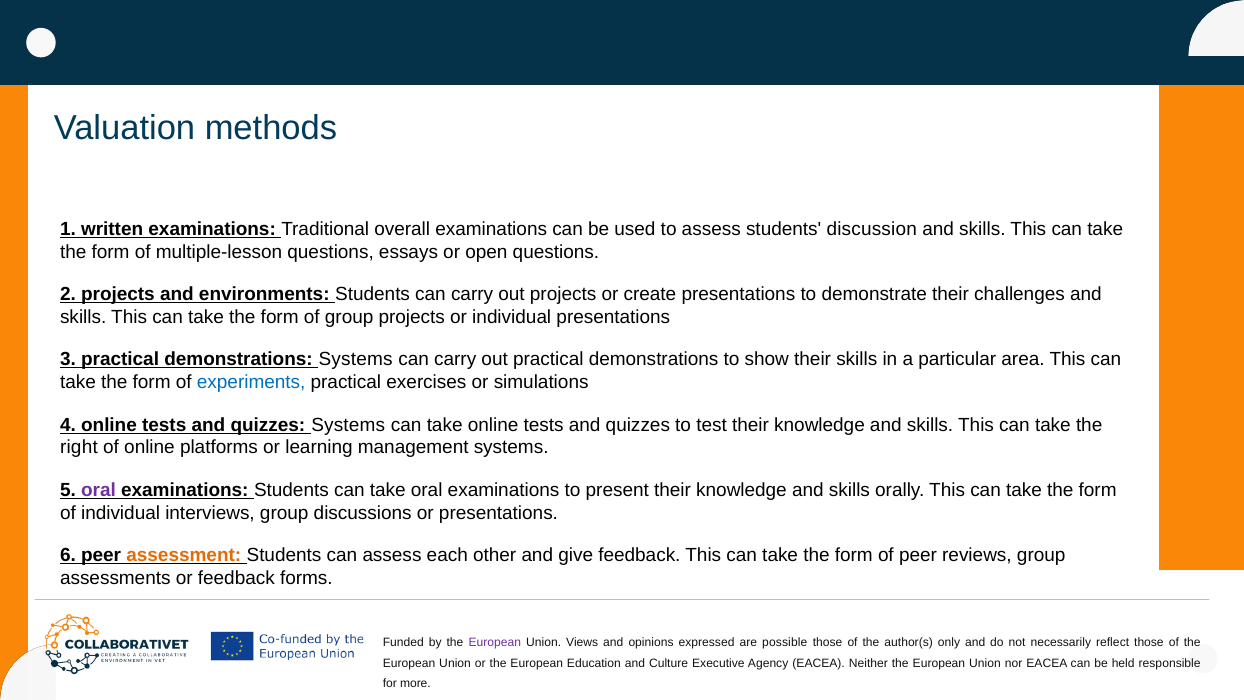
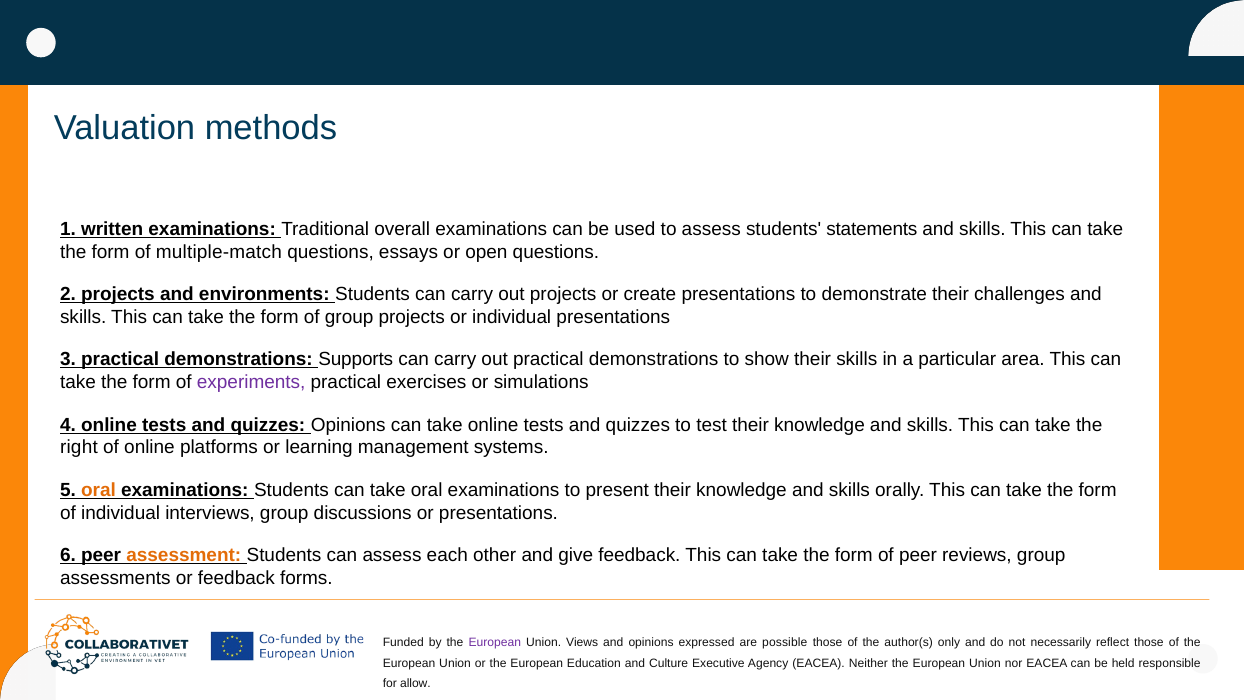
discussion: discussion -> statements
multiple-lesson: multiple-lesson -> multiple-match
demonstrations Systems: Systems -> Supports
experiments colour: blue -> purple
quizzes Systems: Systems -> Opinions
oral at (98, 490) colour: purple -> orange
more: more -> allow
